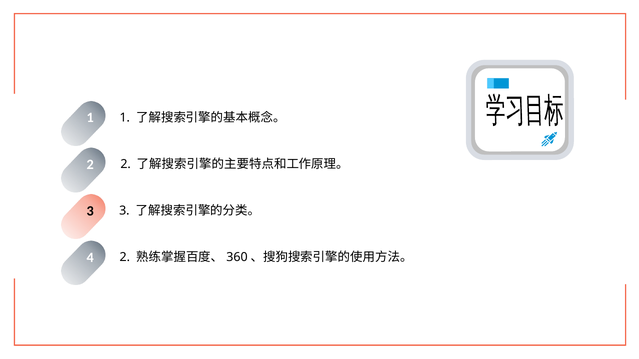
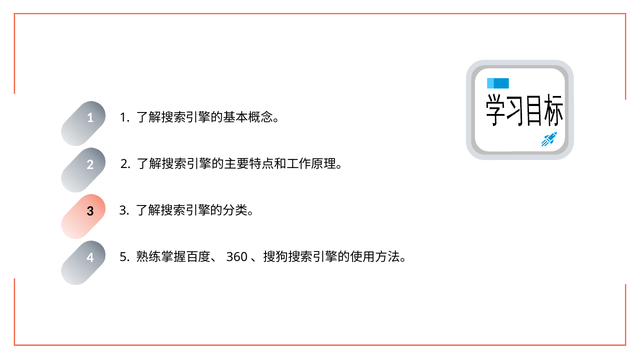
4 2: 2 -> 5
